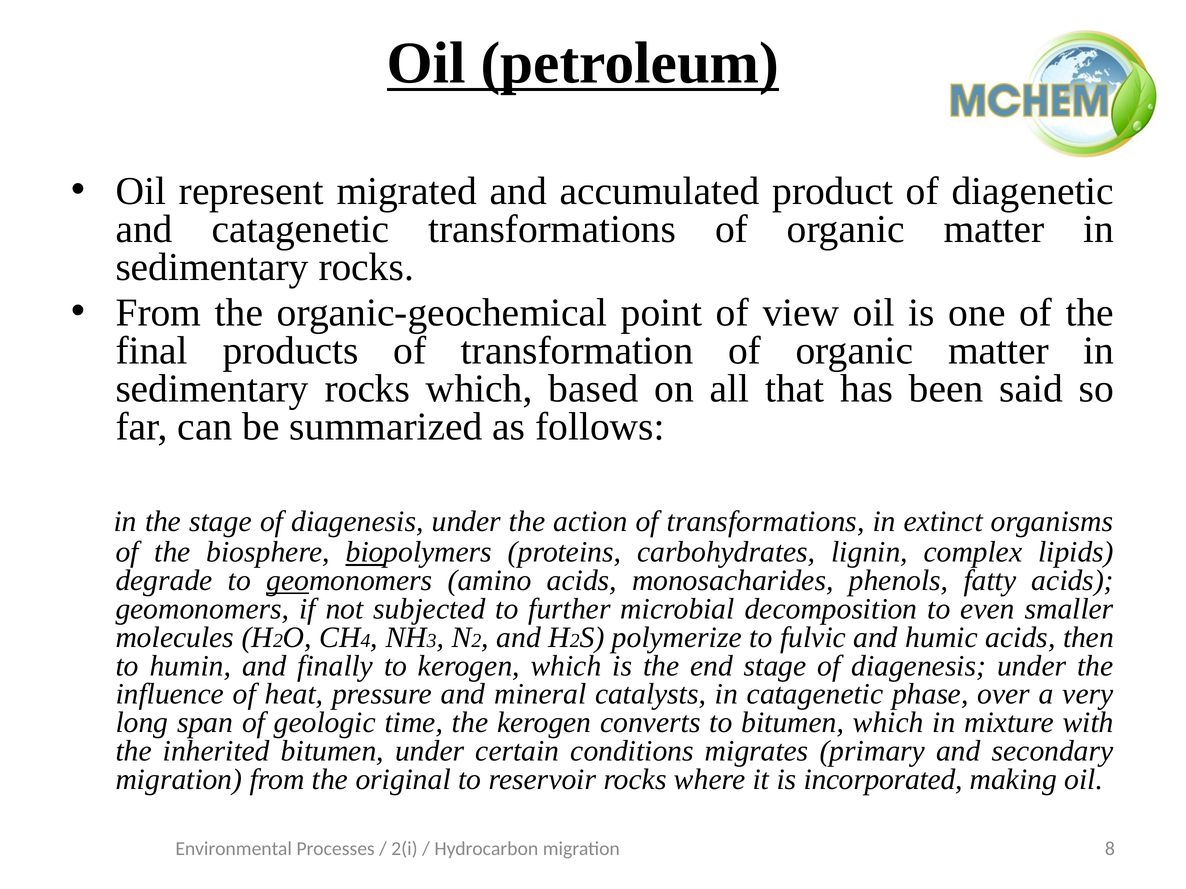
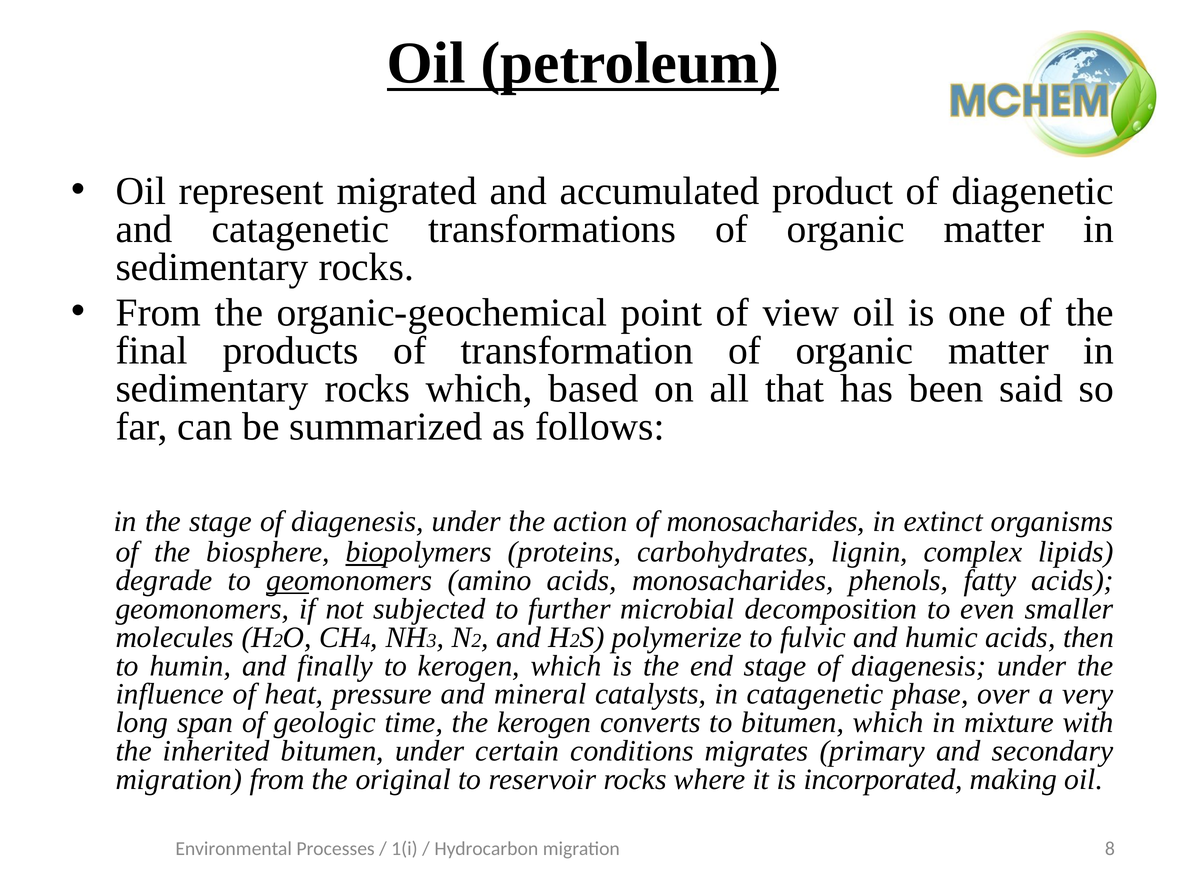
of transformations: transformations -> monosacharides
2(i: 2(i -> 1(i
